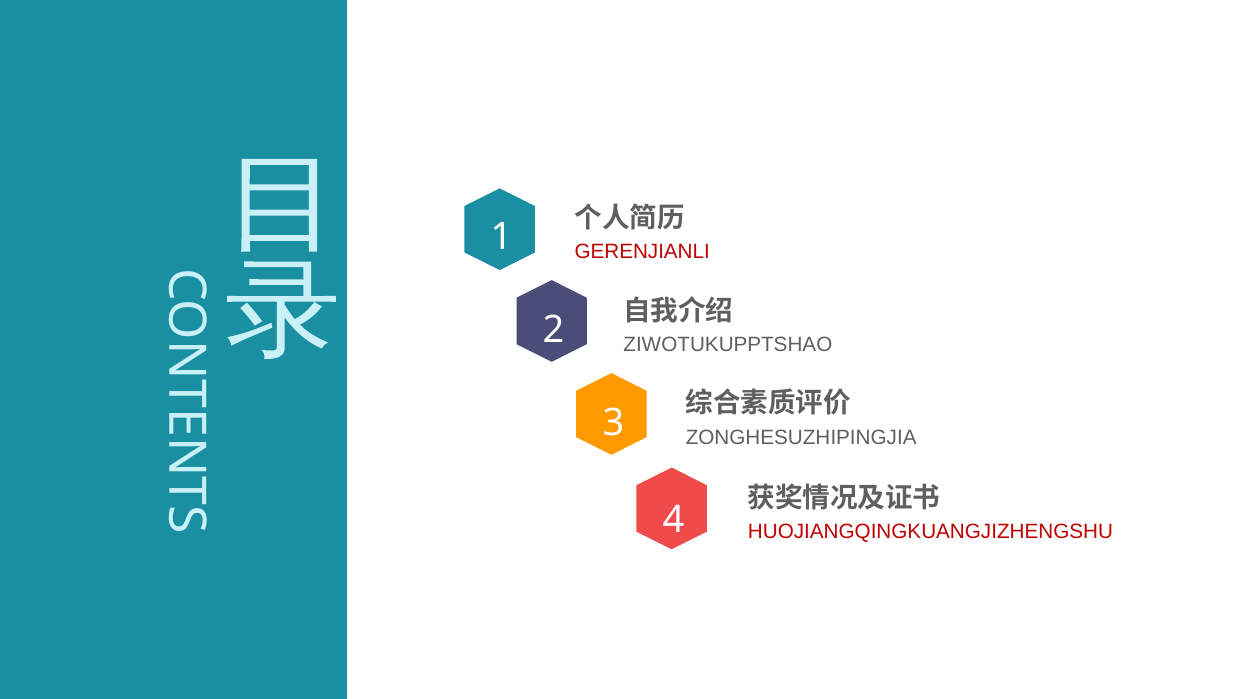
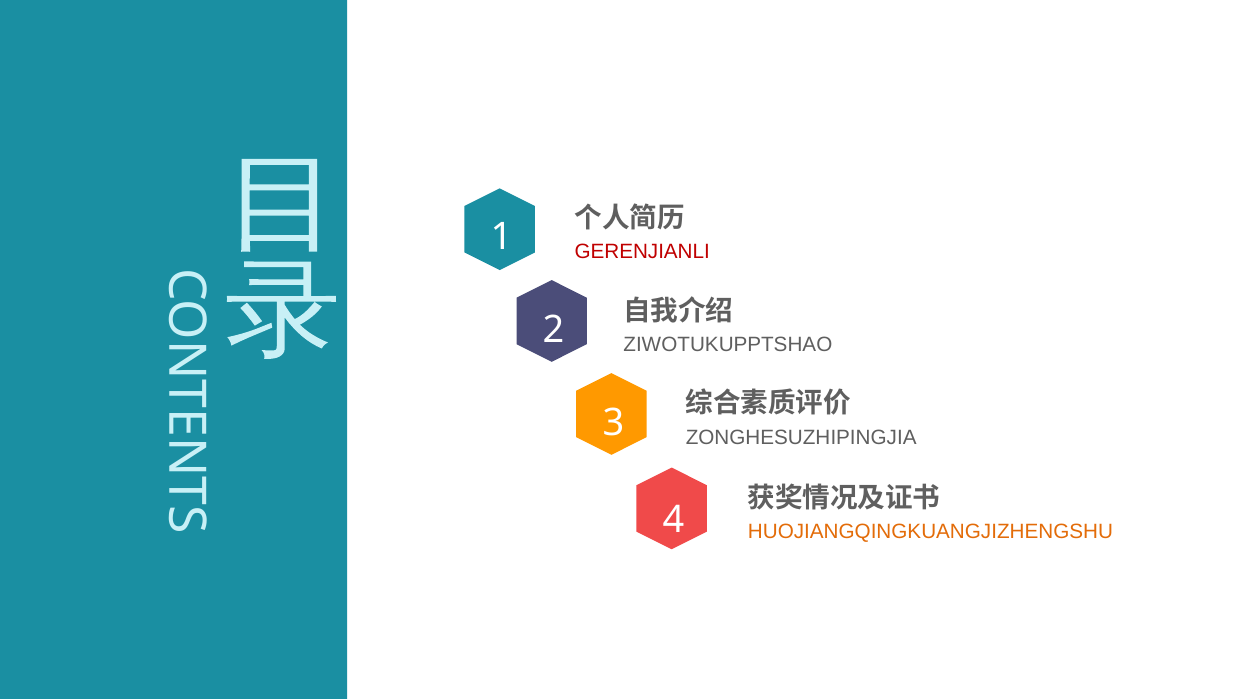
HUOJIANGQINGKUANGJIZHENGSHU colour: red -> orange
